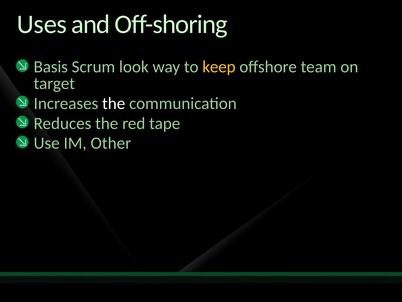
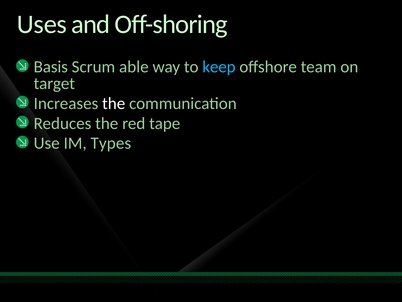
look: look -> able
keep colour: yellow -> light blue
Other: Other -> Types
